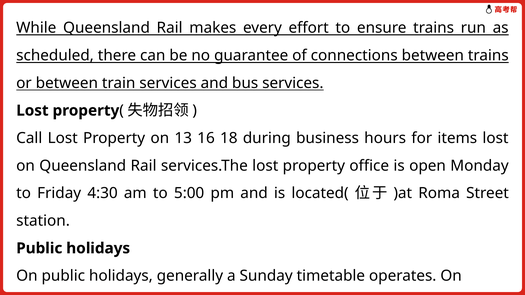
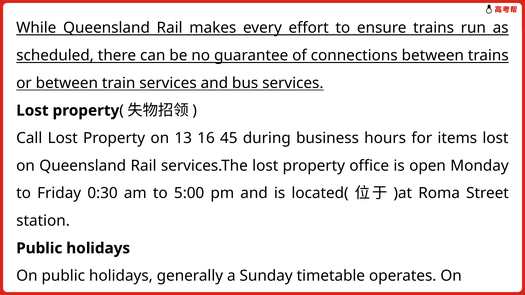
18: 18 -> 45
4:30: 4:30 -> 0:30
